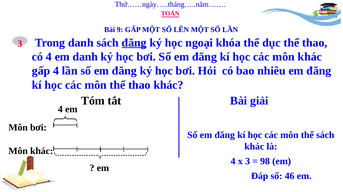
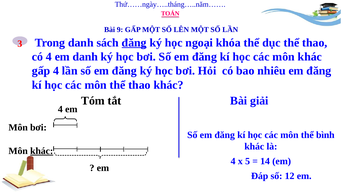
thể sách: sách -> bình
khác at (42, 152) underline: none -> present
x 3: 3 -> 5
98: 98 -> 14
46: 46 -> 12
